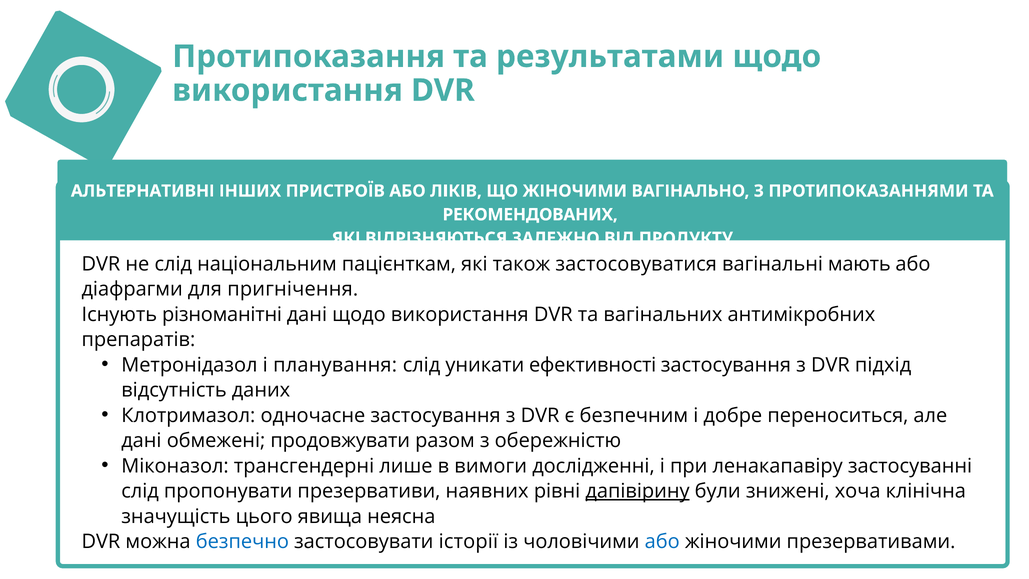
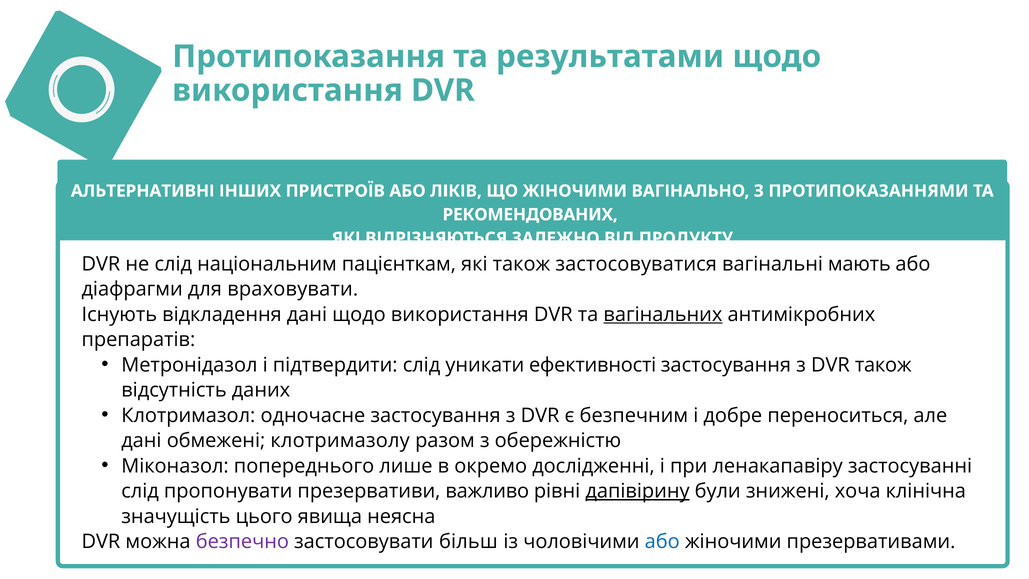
пригнічення: пригнічення -> враховувати
різноманітні: різноманітні -> відкладення
вагінальних underline: none -> present
планування: планування -> підтвердити
DVR підхід: підхід -> також
продовжувати: продовжувати -> клотримазолу
трансгендерні: трансгендерні -> попереднього
вимоги: вимоги -> окремо
наявних: наявних -> важливо
безпечно colour: blue -> purple
історії: історії -> більш
